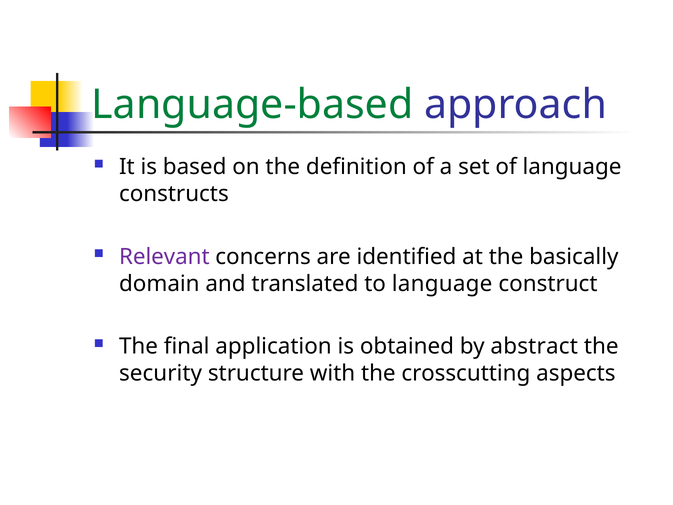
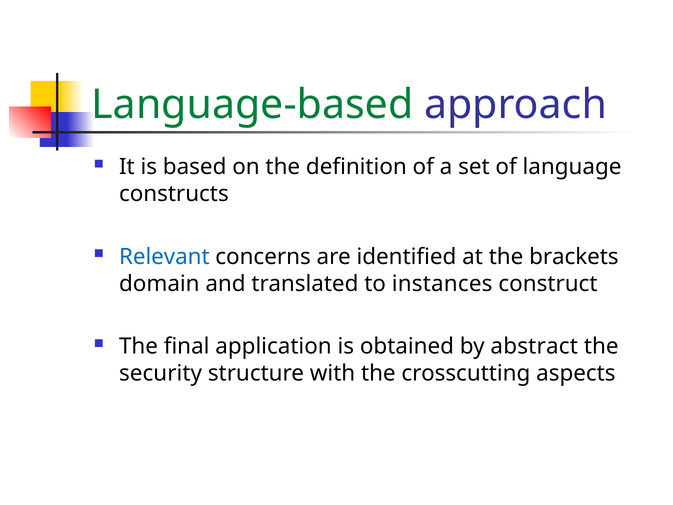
Relevant colour: purple -> blue
basically: basically -> brackets
to language: language -> instances
